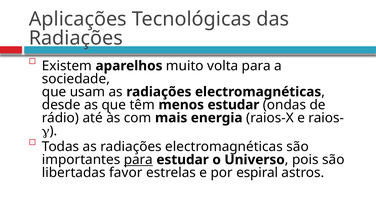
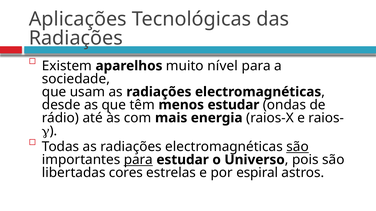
volta: volta -> nível
são at (298, 147) underline: none -> present
favor: favor -> cores
